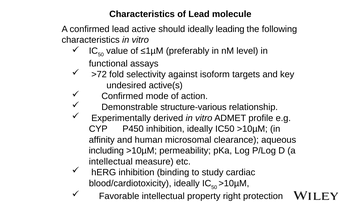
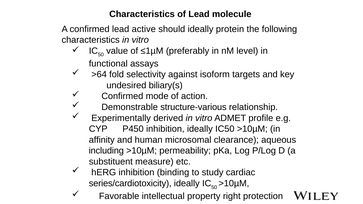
leading: leading -> protein
>72: >72 -> >64
active(s: active(s -> biliary(s
intellectual at (111, 162): intellectual -> substituent
blood/cardiotoxicity: blood/cardiotoxicity -> series/cardiotoxicity
